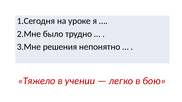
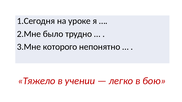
решения: решения -> которого
